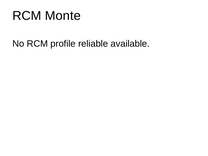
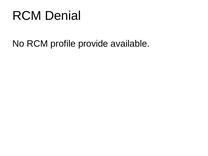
Monte: Monte -> Denial
reliable: reliable -> provide
